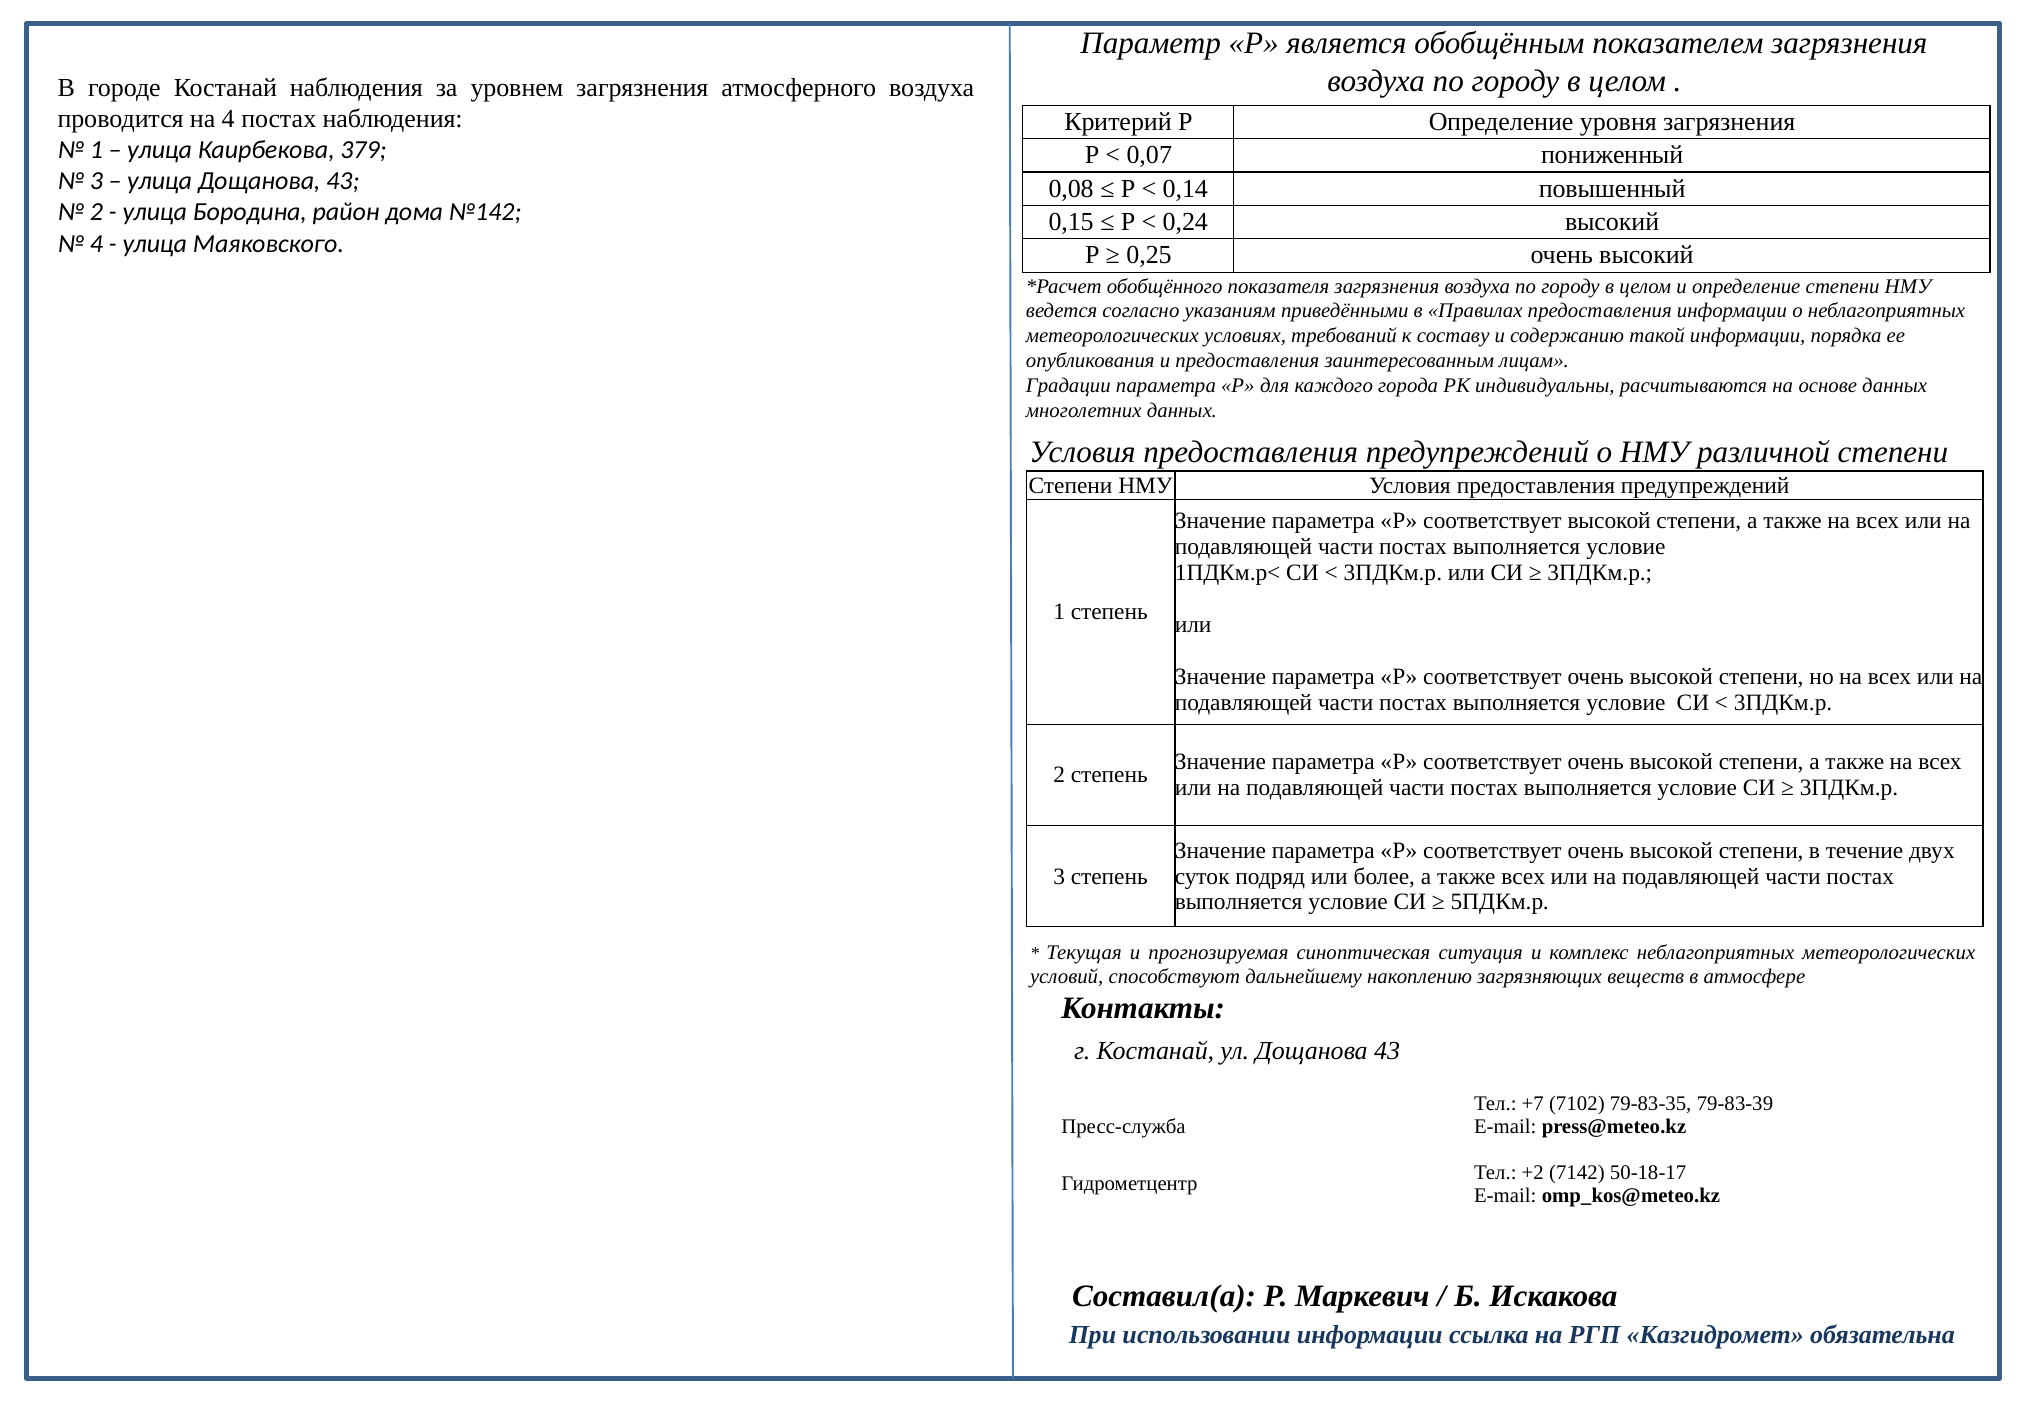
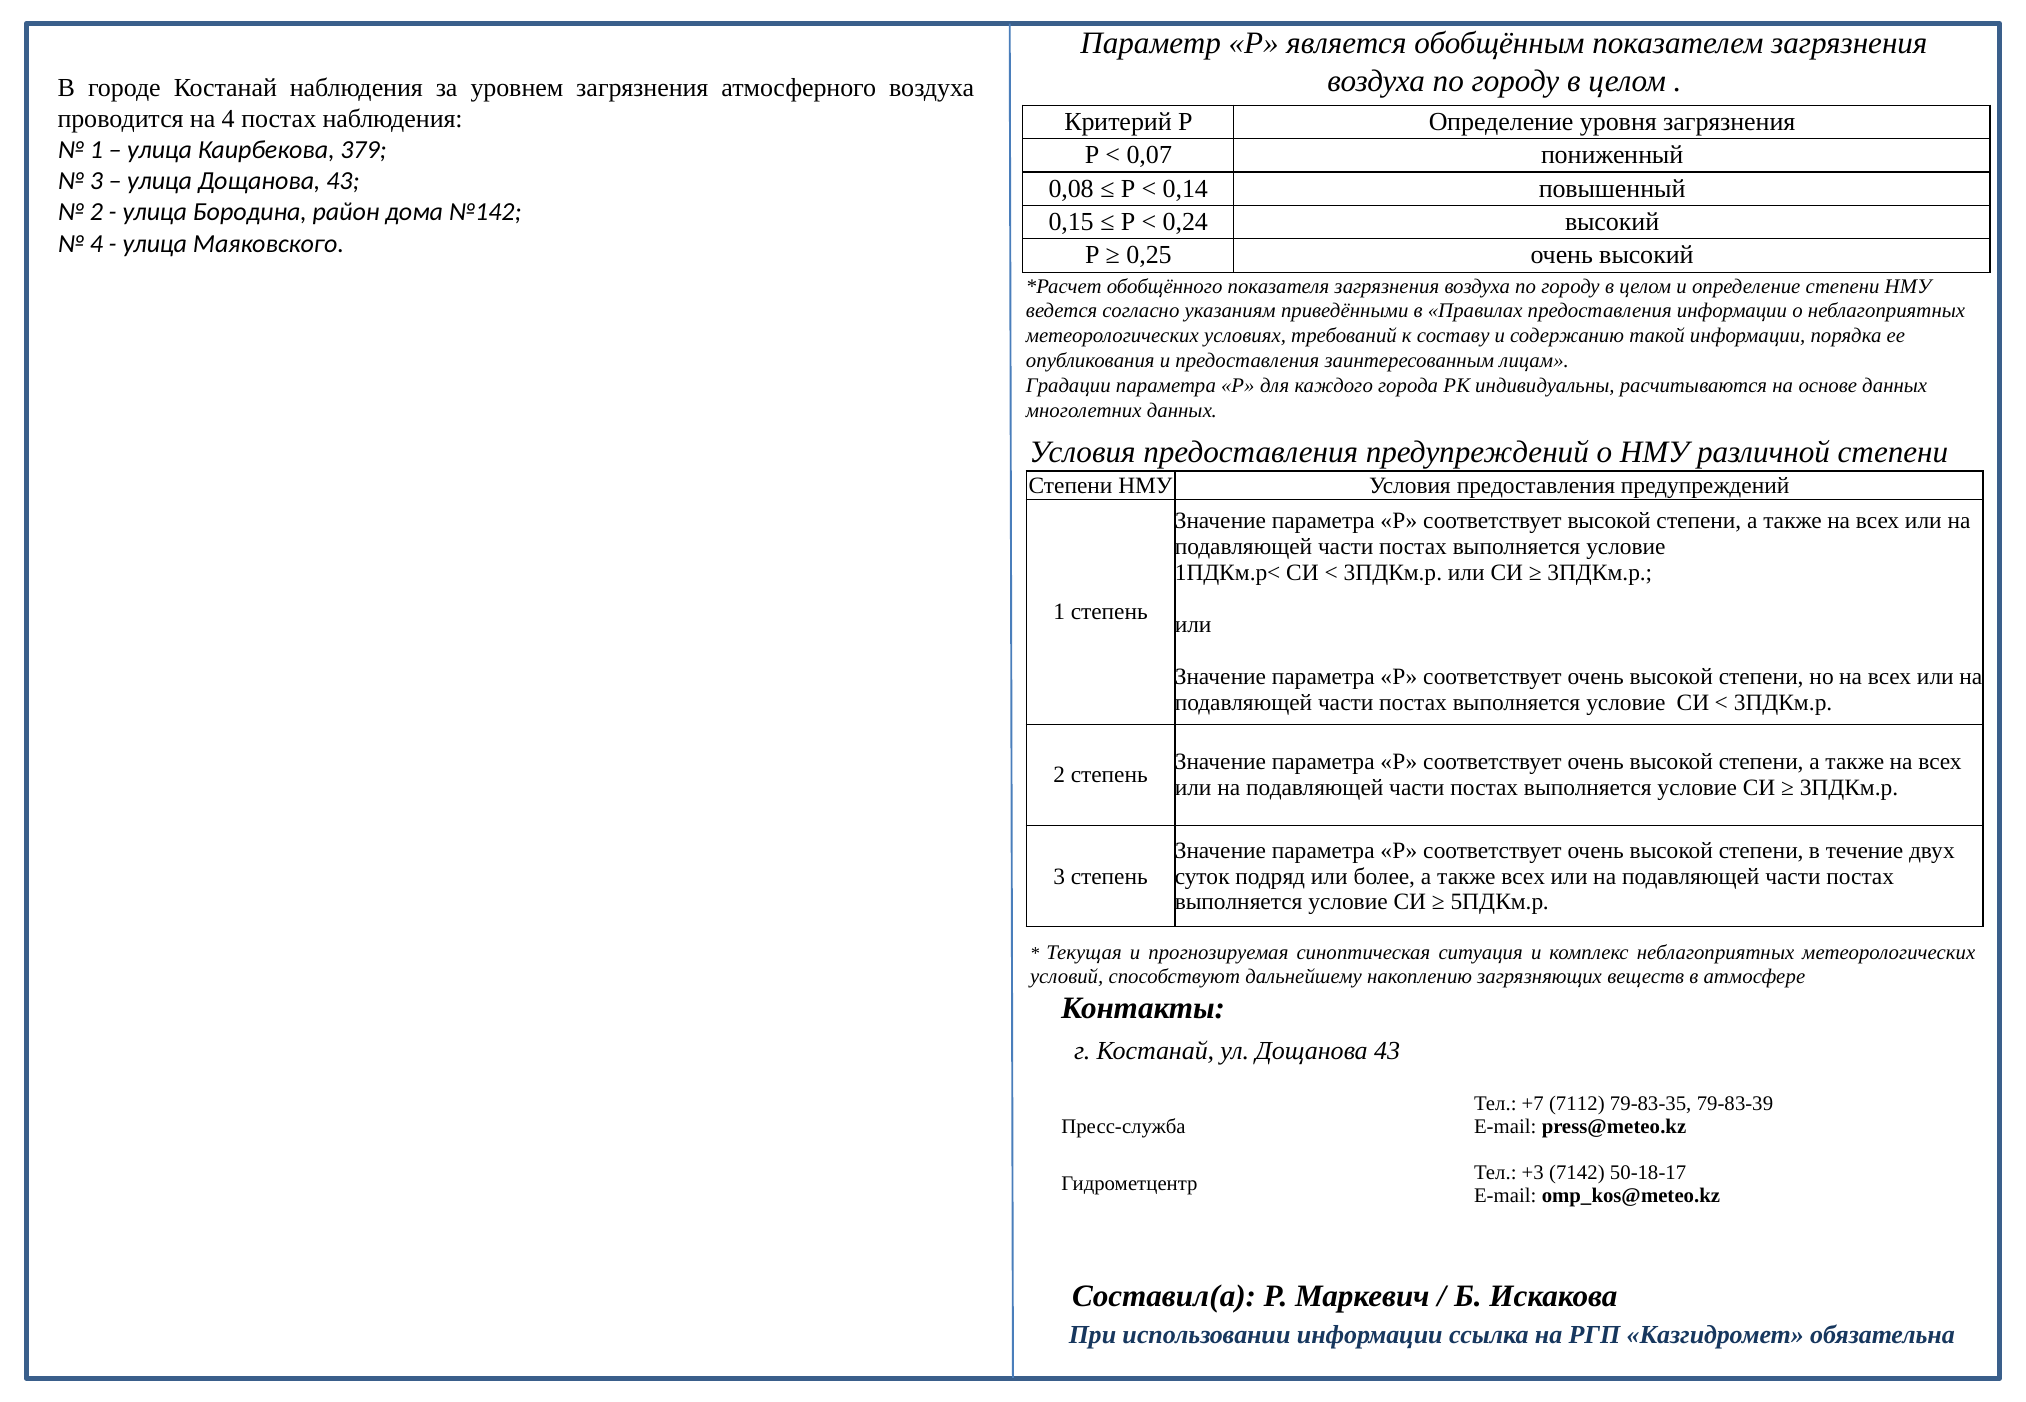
7102: 7102 -> 7112
+2: +2 -> +3
